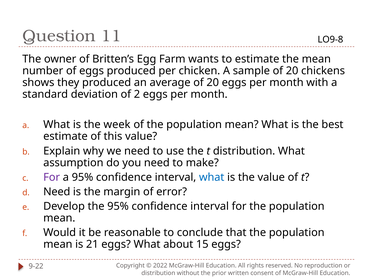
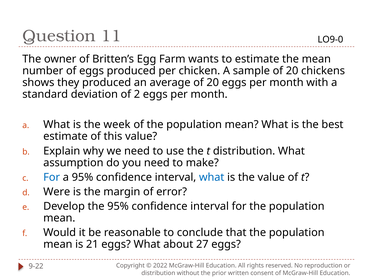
LO9-8: LO9-8 -> LO9-0
For at (52, 177) colour: purple -> blue
Need at (57, 192): Need -> Were
15: 15 -> 27
